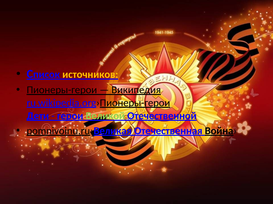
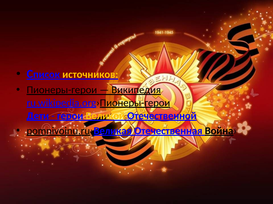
Великой colour: light green -> yellow
